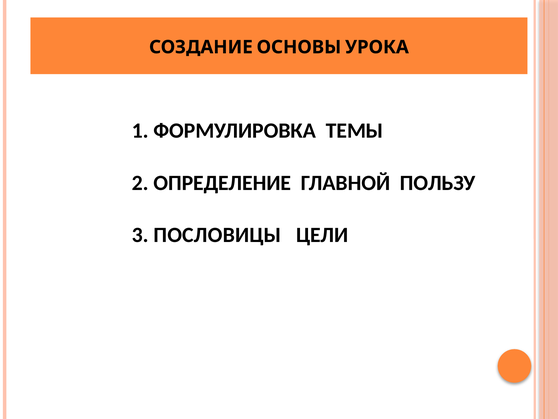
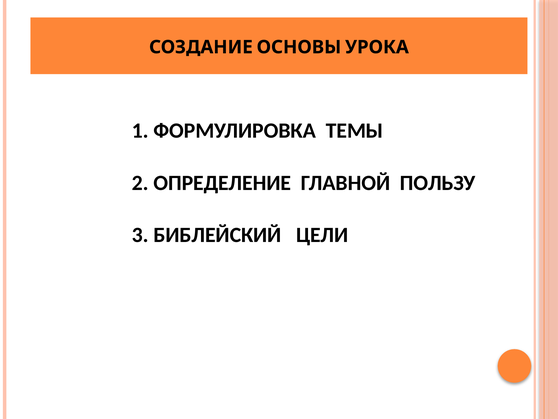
ПОСЛОВИЦЫ: ПОСЛОВИЦЫ -> БИБЛЕЙСКИЙ
